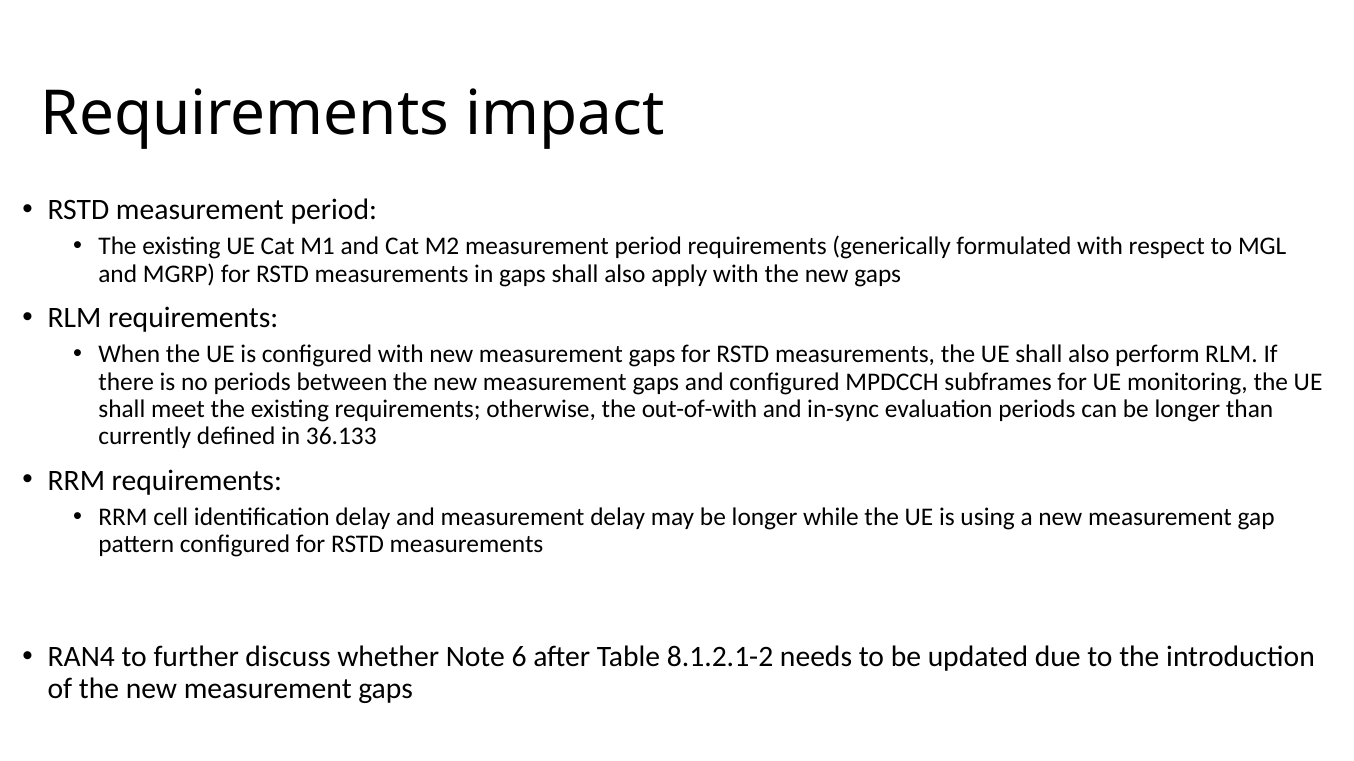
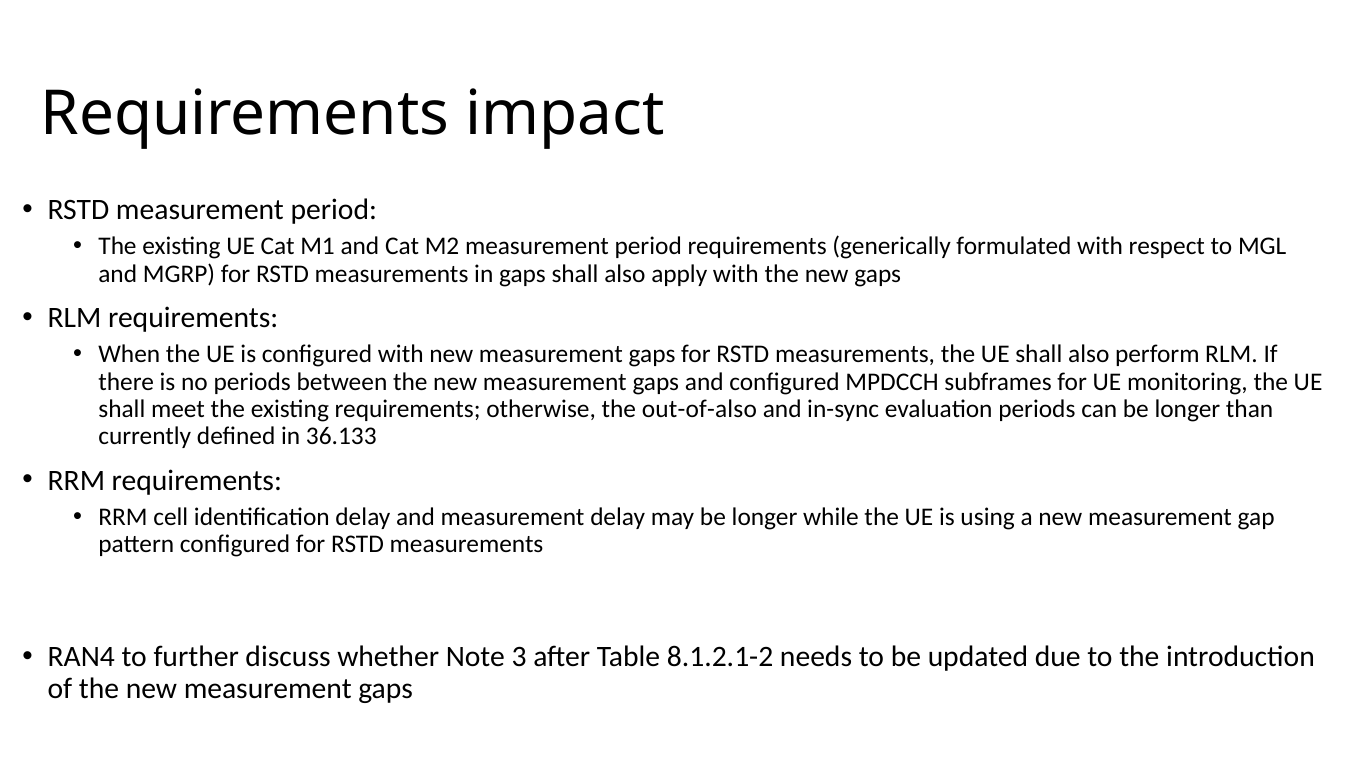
out-of-with: out-of-with -> out-of-also
6: 6 -> 3
